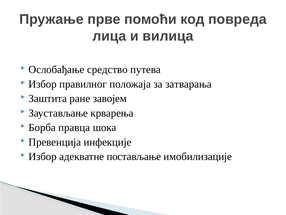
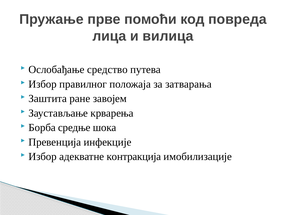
правца: правца -> средње
постављање: постављање -> контракција
